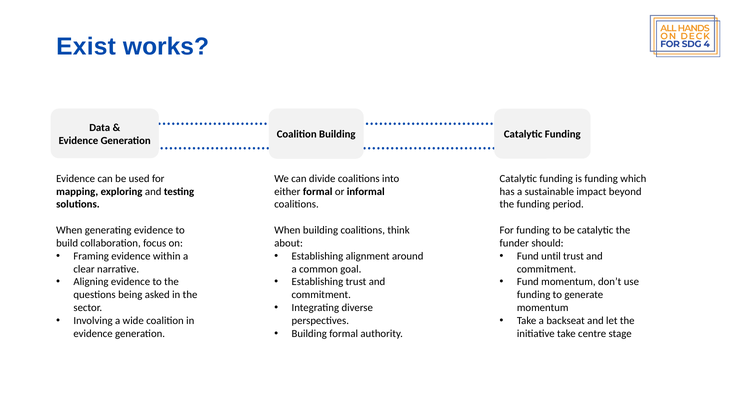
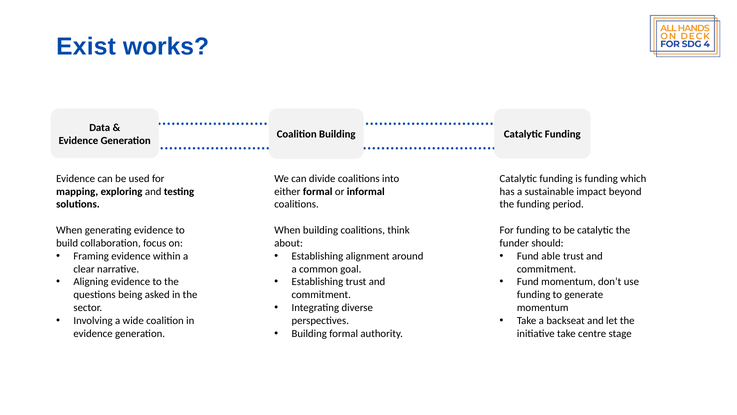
until: until -> able
